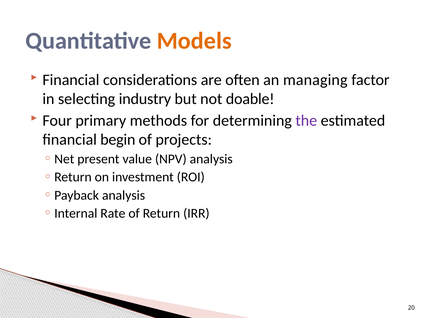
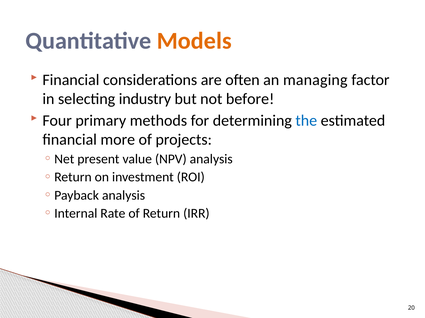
doable: doable -> before
the colour: purple -> blue
begin: begin -> more
